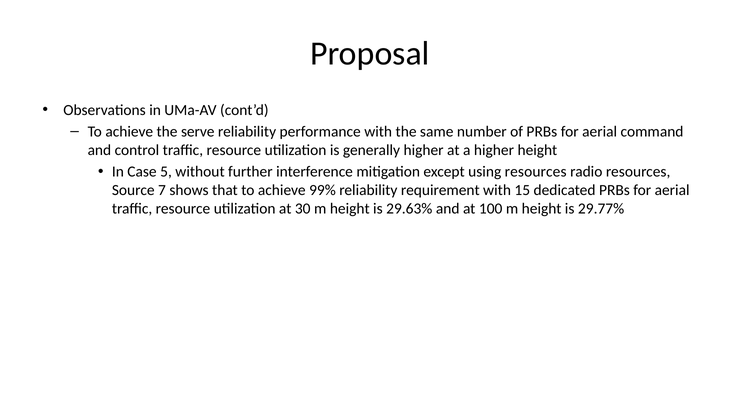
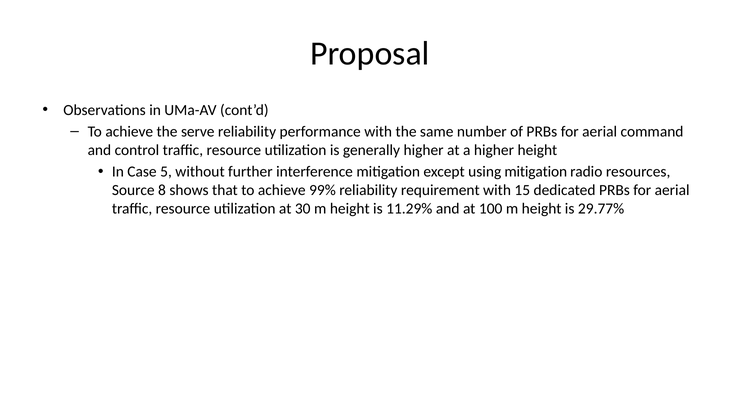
using resources: resources -> mitigation
7: 7 -> 8
29.63%: 29.63% -> 11.29%
